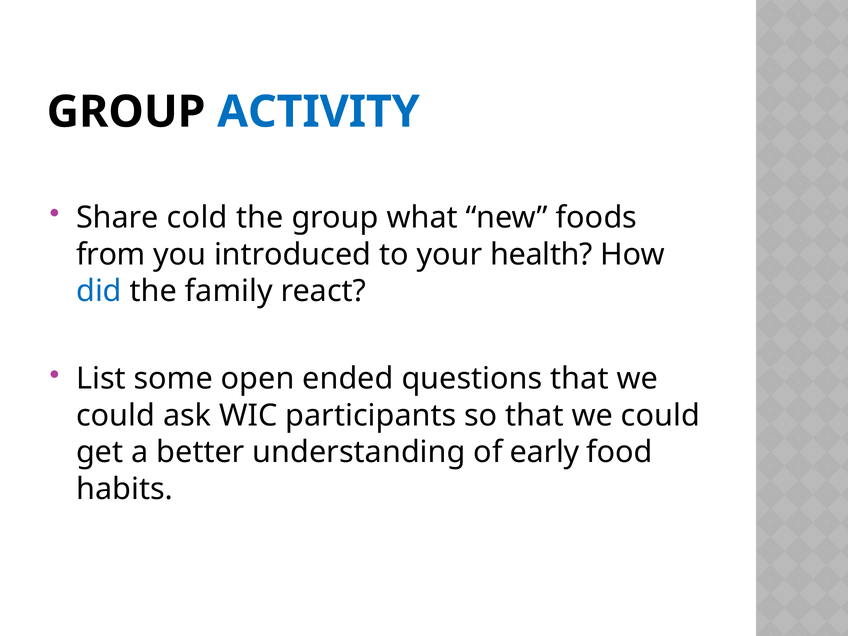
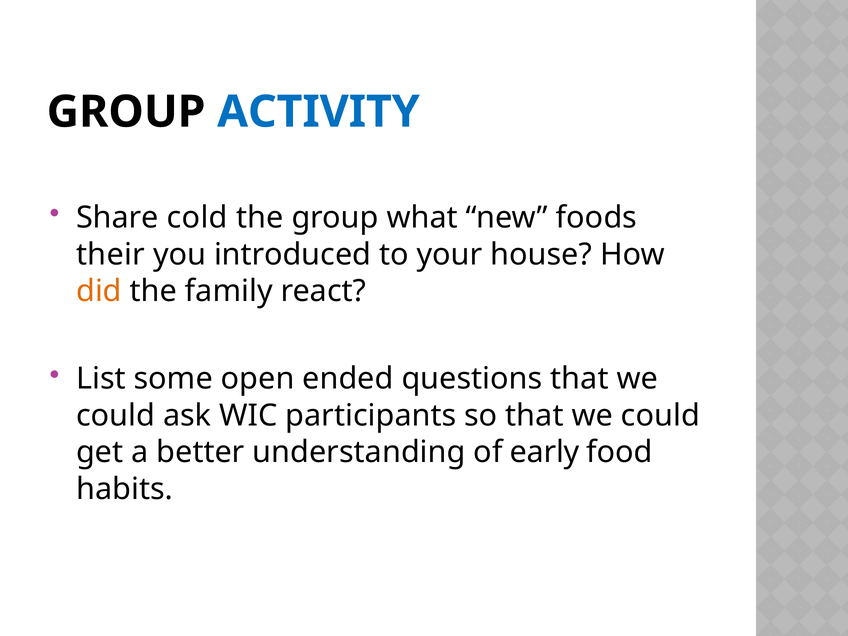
from: from -> their
health: health -> house
did colour: blue -> orange
